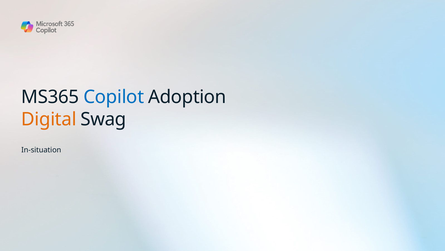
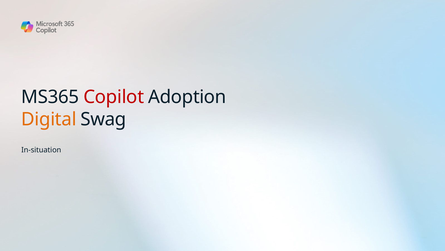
Copilot colour: blue -> red
